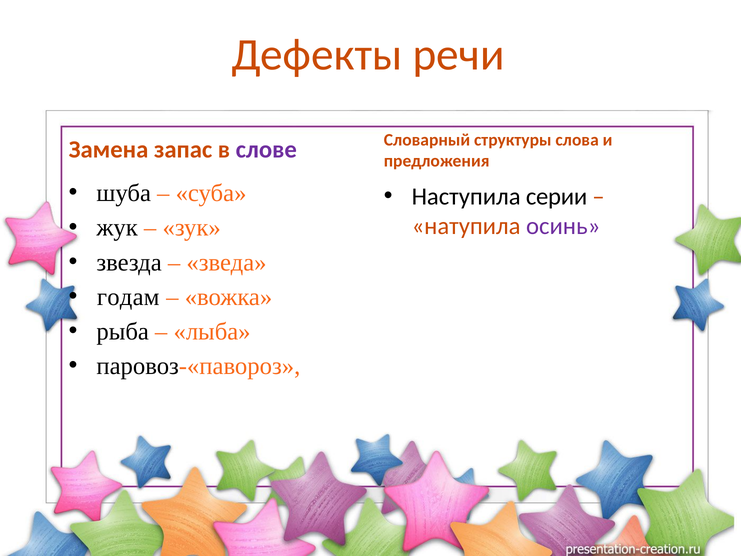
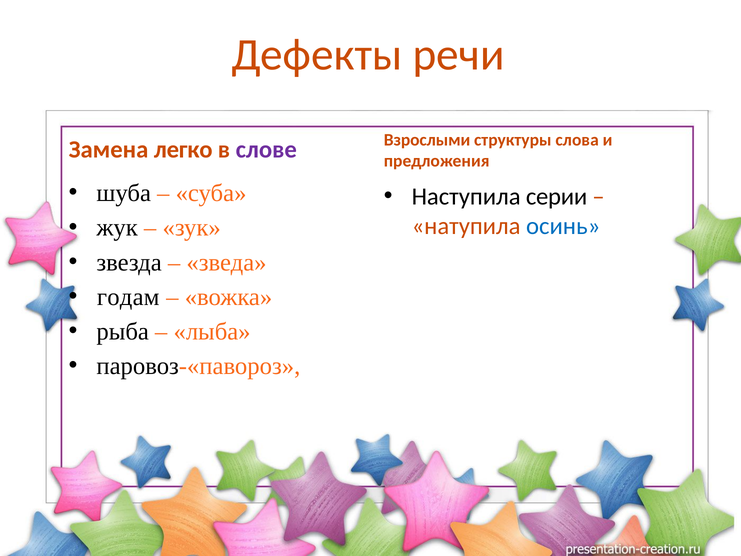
Словарный: Словарный -> Взрослыми
запас: запас -> легко
осинь colour: purple -> blue
